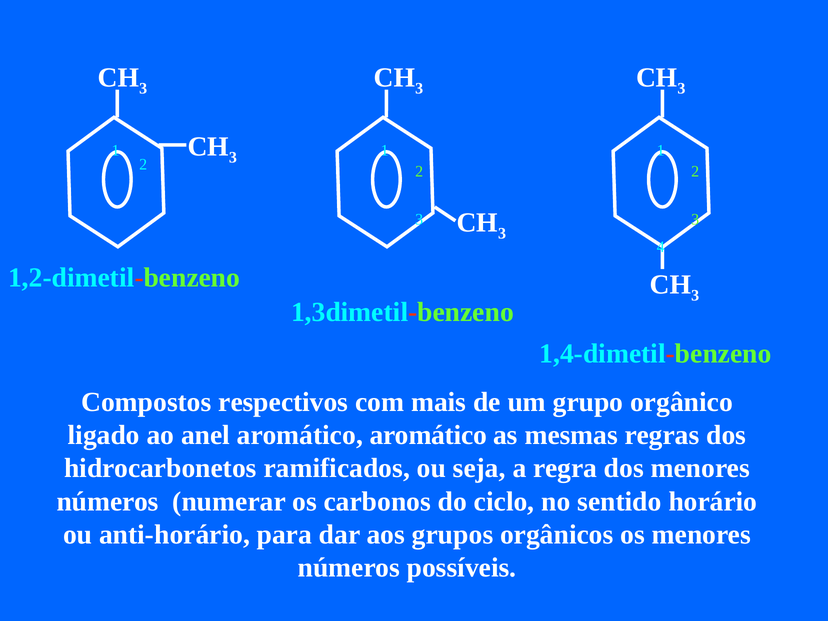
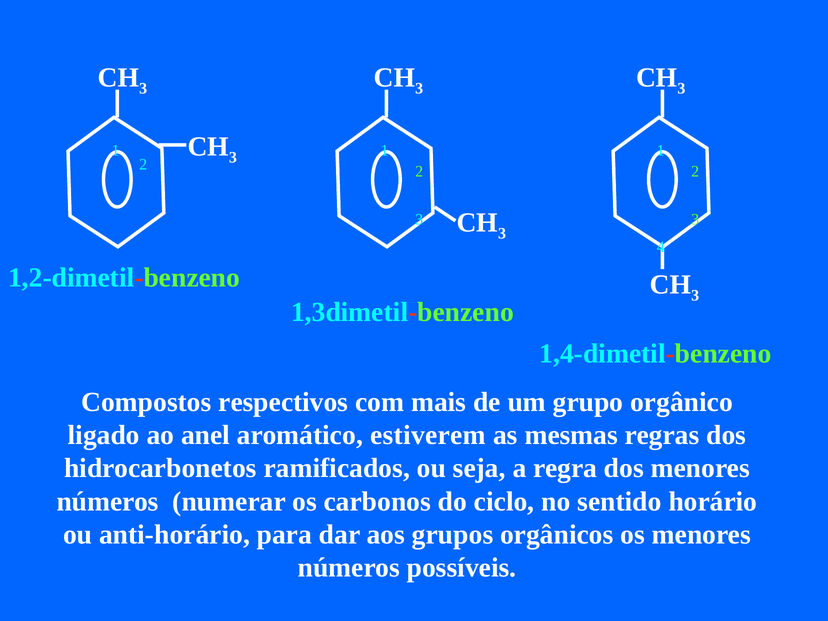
aromático aromático: aromático -> estiverem
